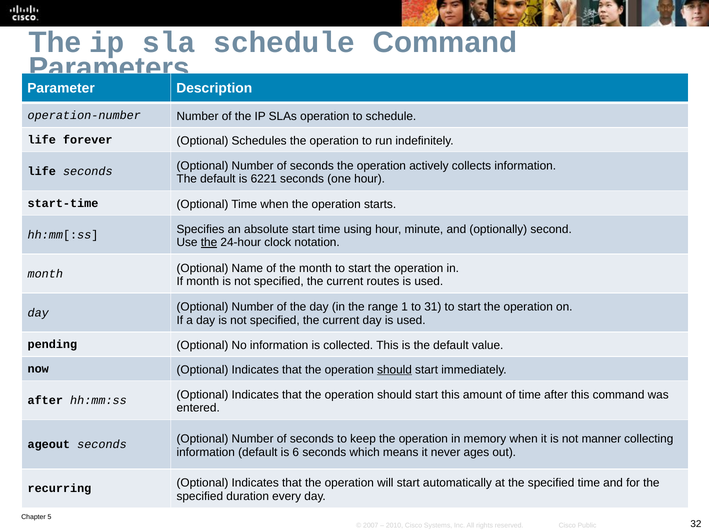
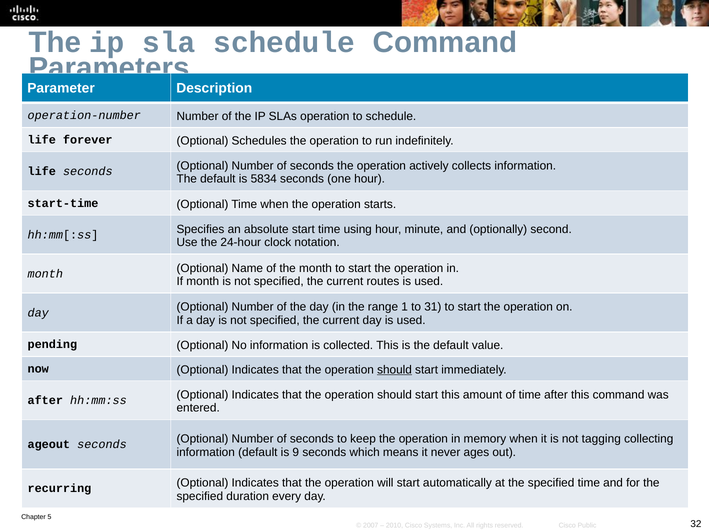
6221: 6221 -> 5834
the at (209, 242) underline: present -> none
manner: manner -> tagging
6: 6 -> 9
